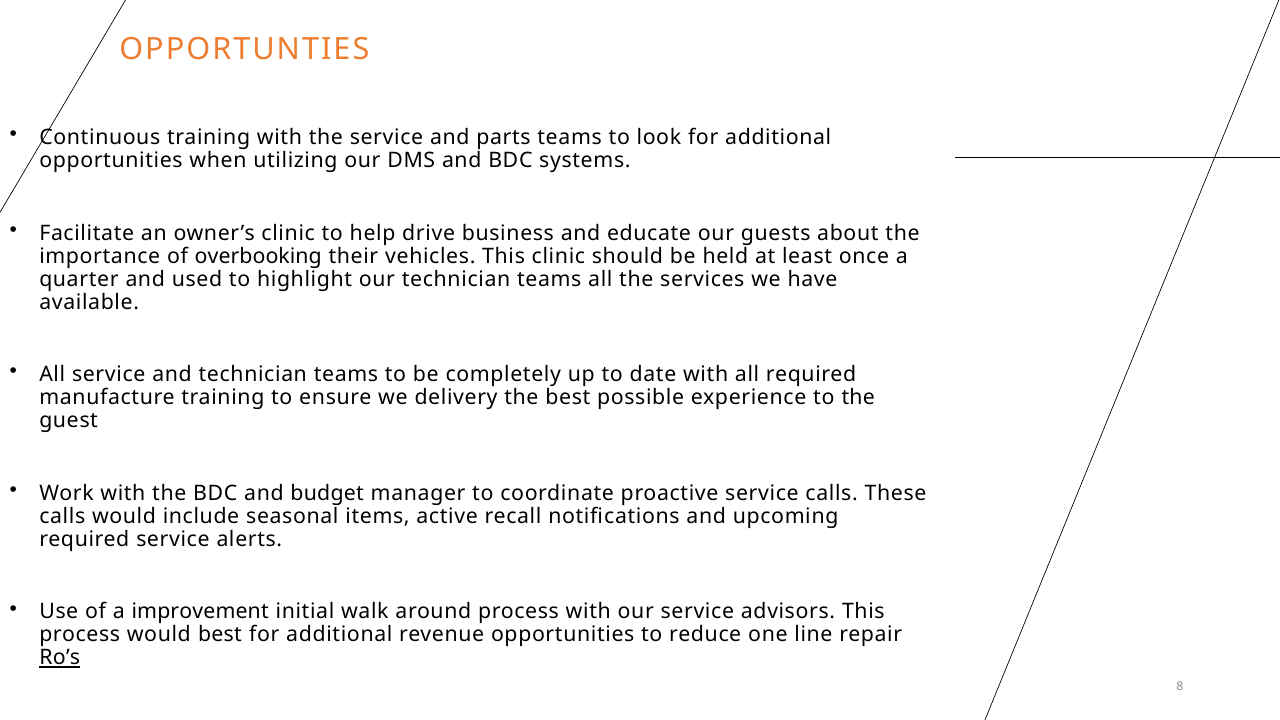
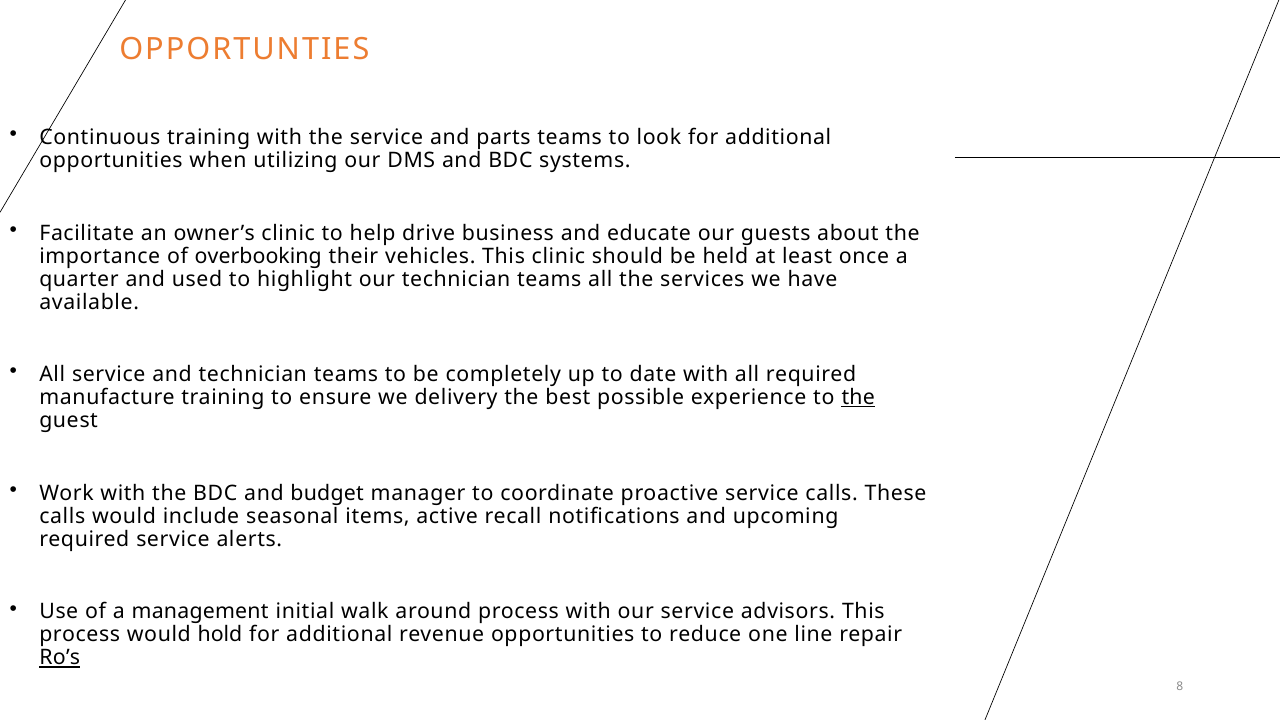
the at (858, 398) underline: none -> present
improvement: improvement -> management
would best: best -> hold
